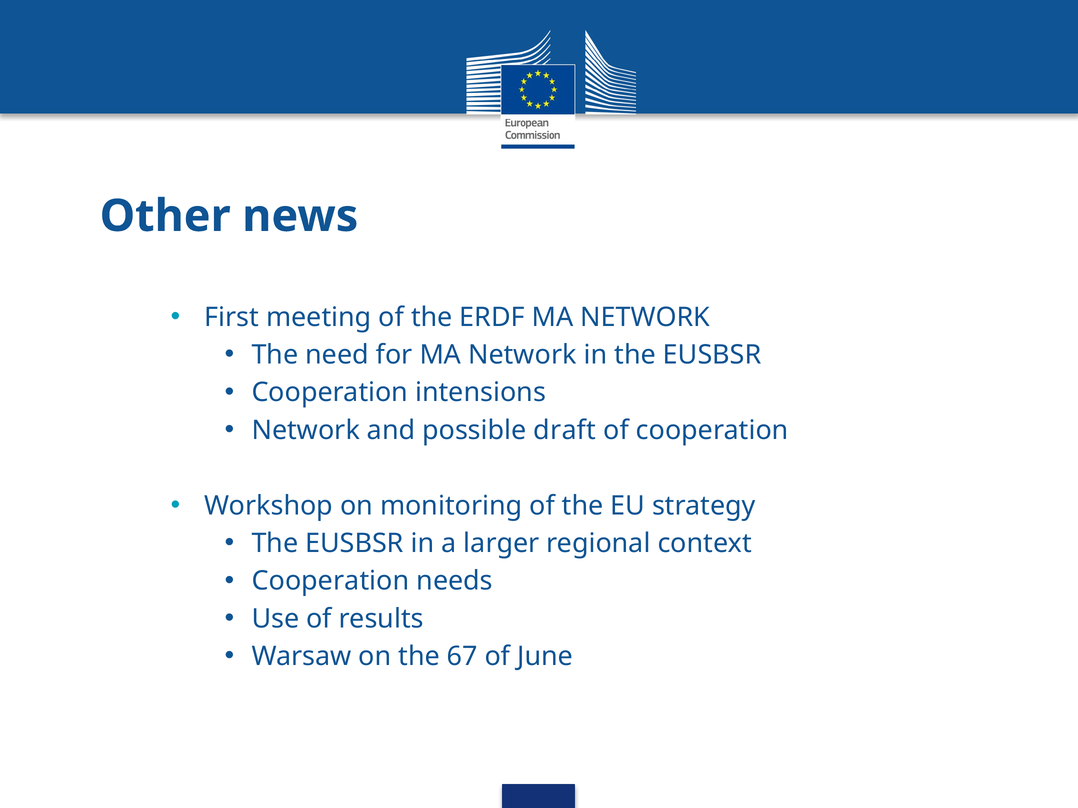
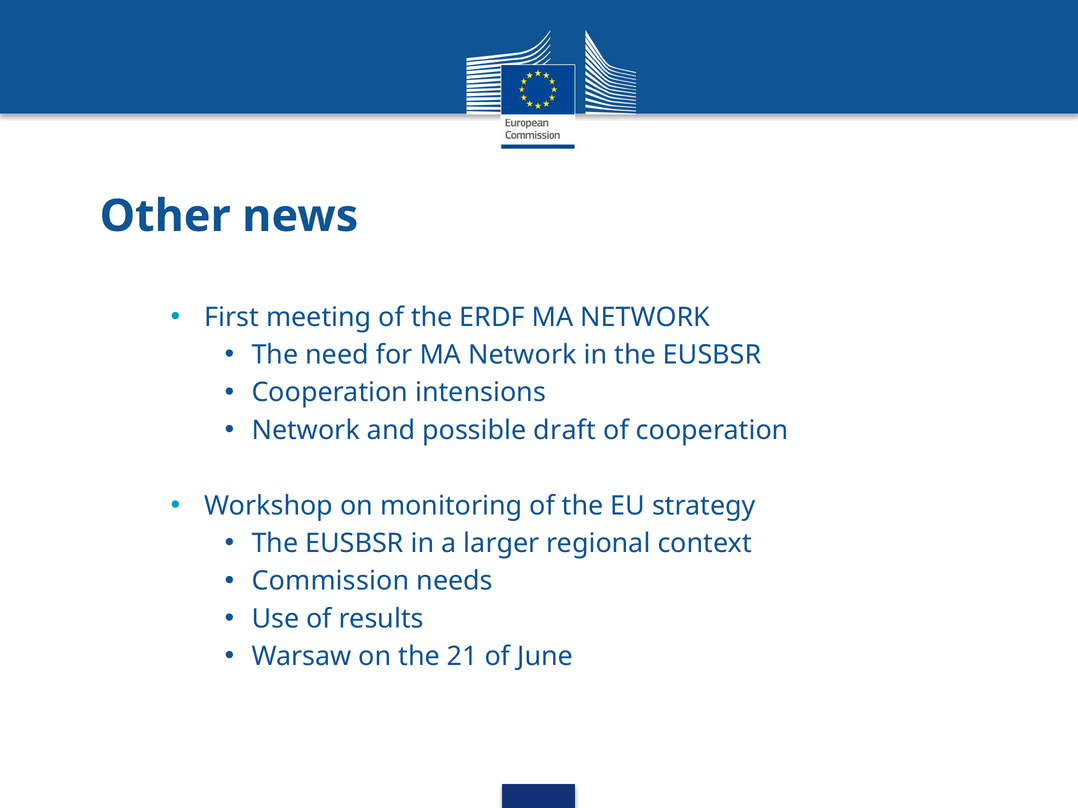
Cooperation at (330, 581): Cooperation -> Commission
67: 67 -> 21
